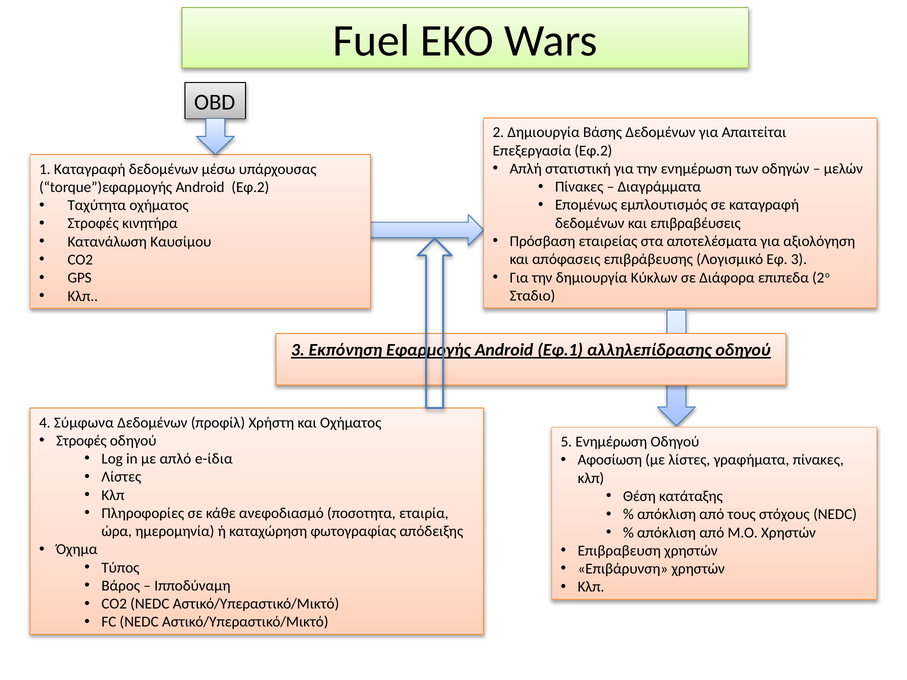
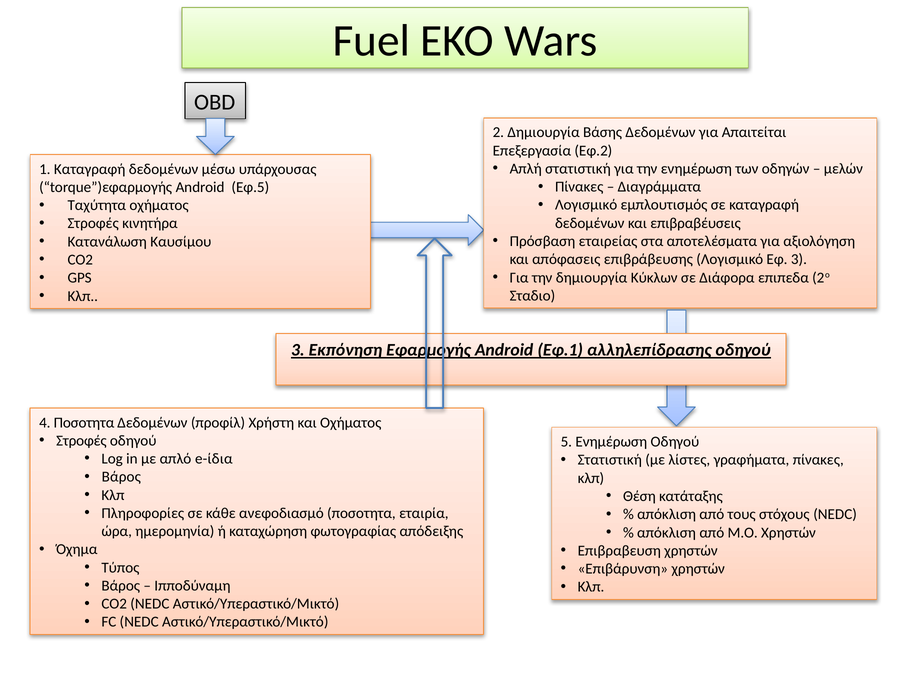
Android Εφ.2: Εφ.2 -> Εφ.5
Επομένως at (586, 205): Επομένως -> Λογισμικό
4 Σύμφωνα: Σύμφωνα -> Ποσοτητα
Αφοσίωση at (610, 460): Αφοσίωση -> Στατιστική
Λίστες at (121, 477): Λίστες -> Βάρος
